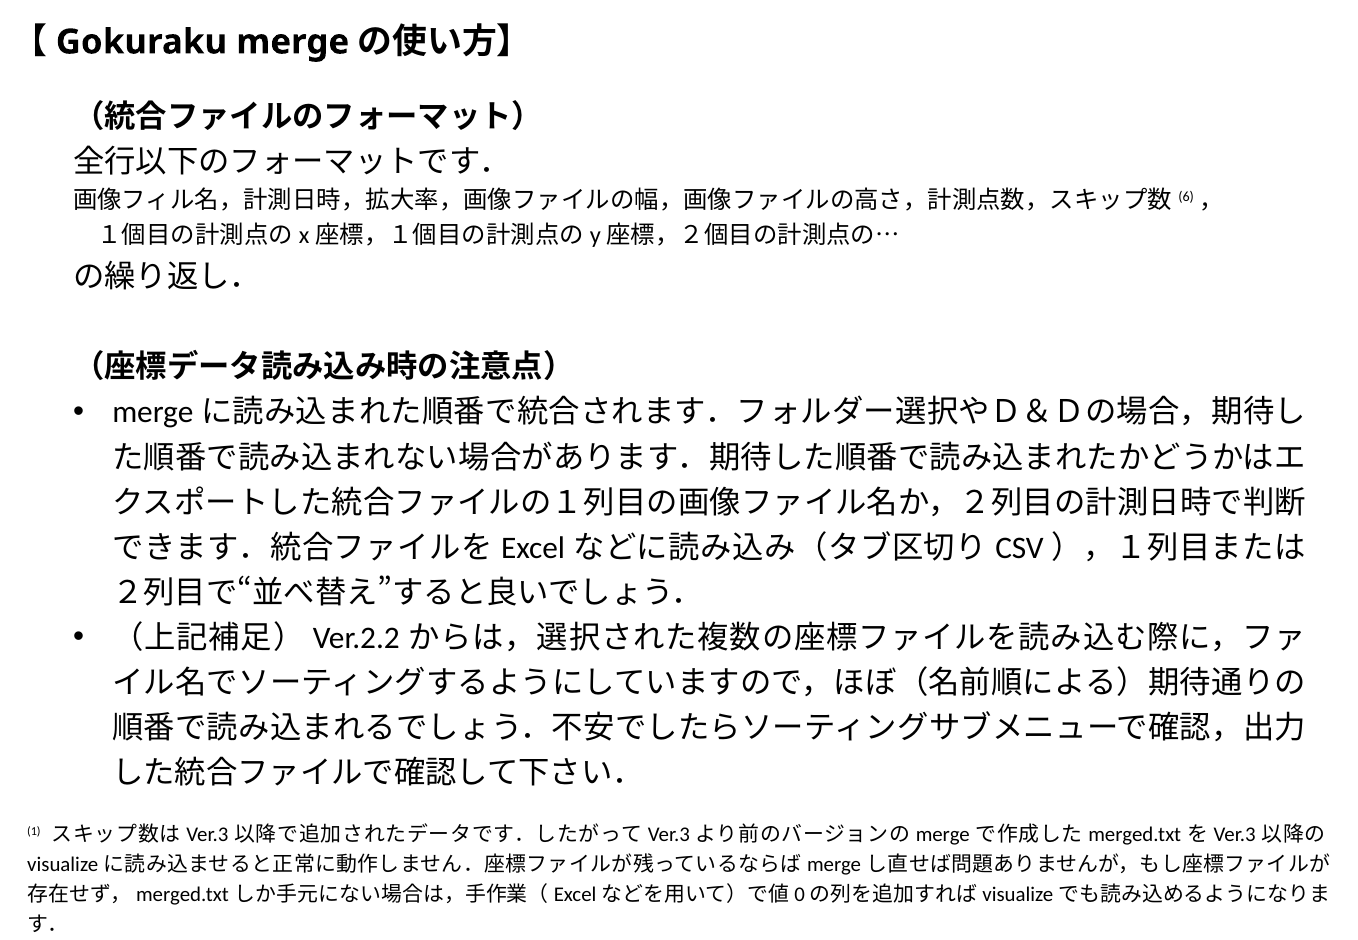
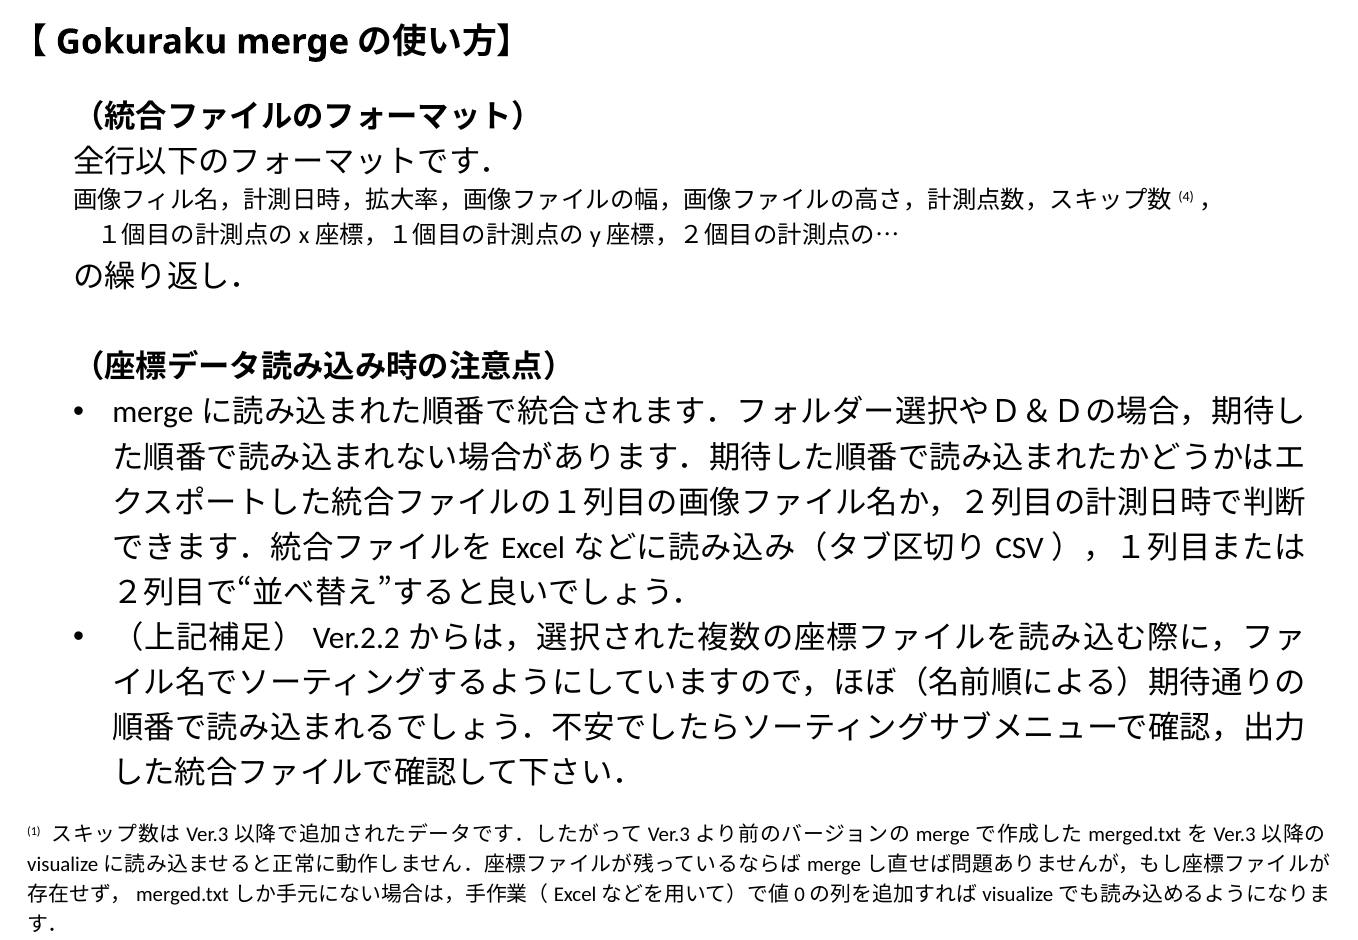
6: 6 -> 4
